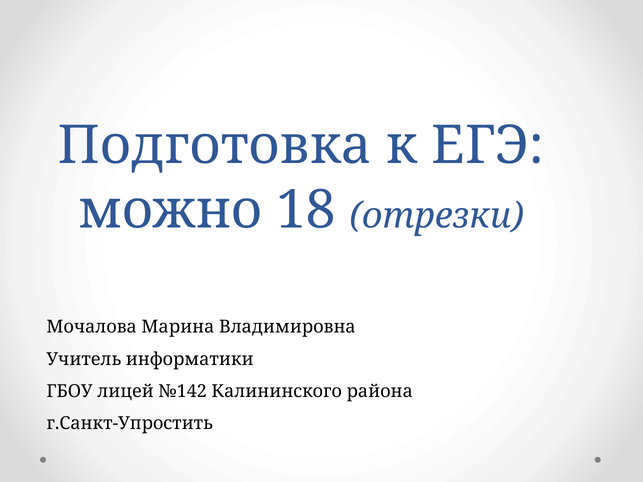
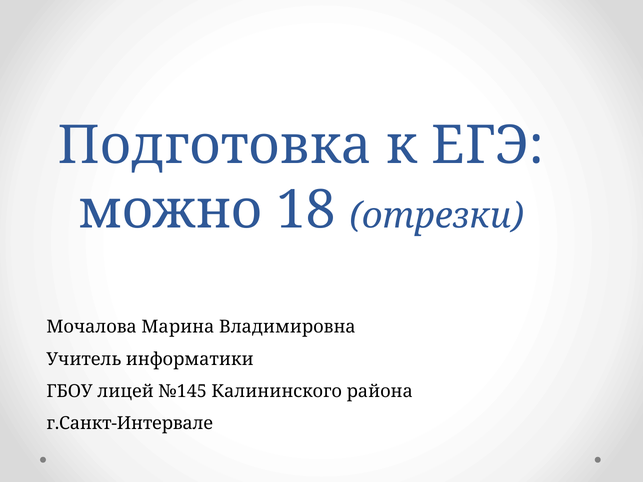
№142: №142 -> №145
г.Санкт-Упростить: г.Санкт-Упростить -> г.Санкт-Интервале
